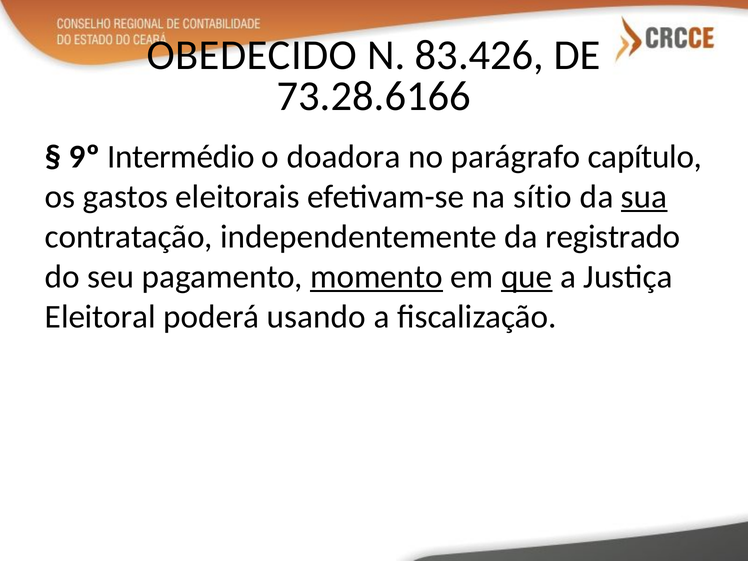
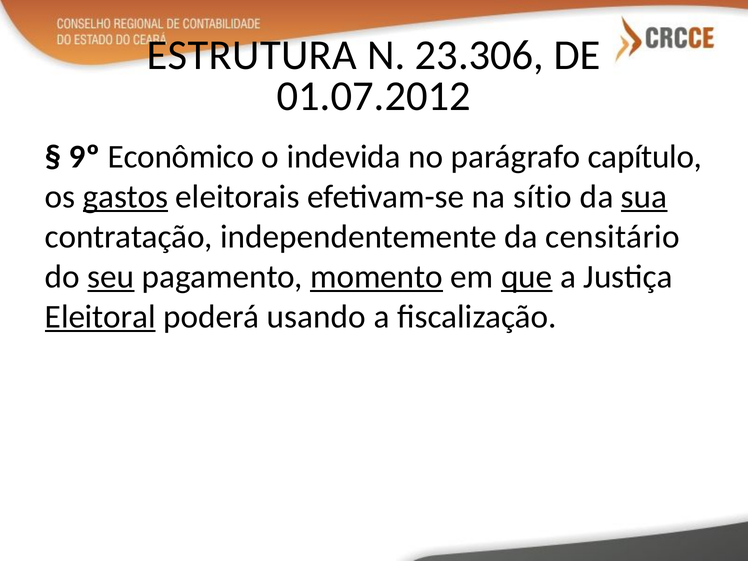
OBEDECIDO: OBEDECIDO -> ESTRUTURA
83.426: 83.426 -> 23.306
73.28.6166: 73.28.6166 -> 01.07.2012
Intermédio: Intermédio -> Econômico
doadora: doadora -> indevida
gastos underline: none -> present
registrado: registrado -> censitário
seu underline: none -> present
Eleitoral underline: none -> present
